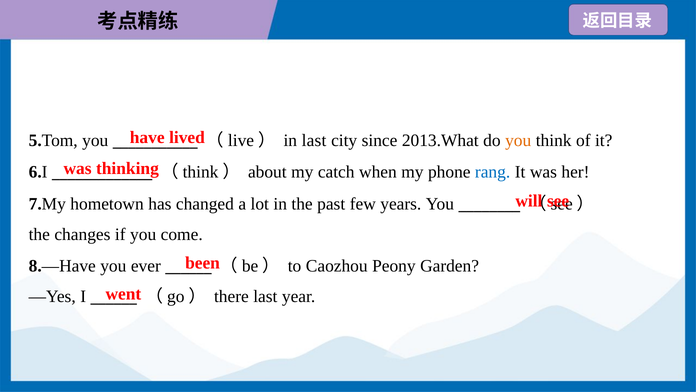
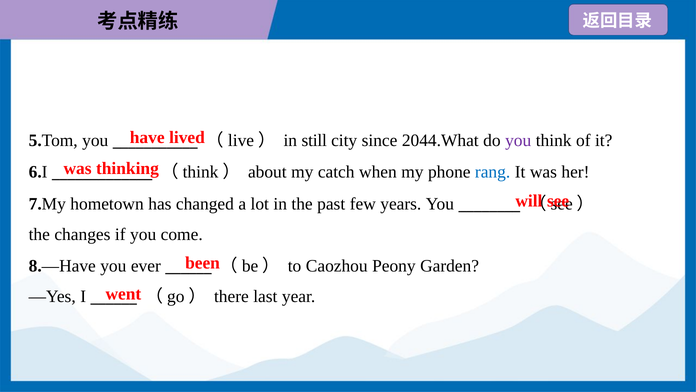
in last: last -> still
2013.What: 2013.What -> 2044.What
you at (518, 140) colour: orange -> purple
